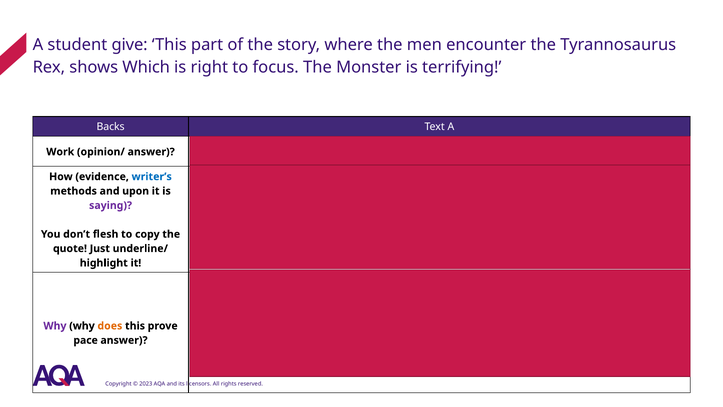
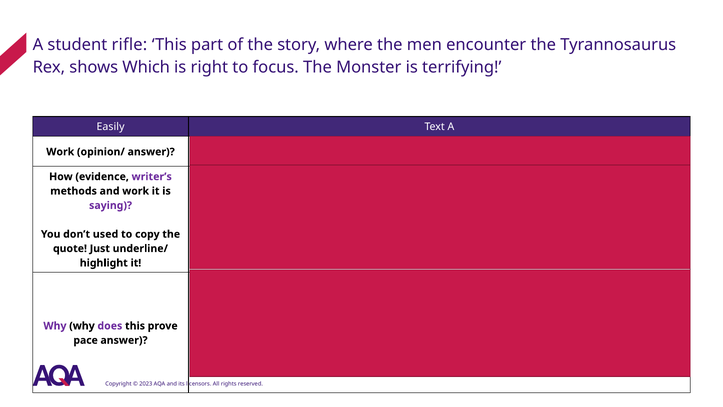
student give: give -> rifle
Backs at (111, 127): Backs -> Easily
writer’s at (152, 177) colour: blue -> purple
and upon: upon -> work
flesh: flesh -> used
does colour: orange -> purple
